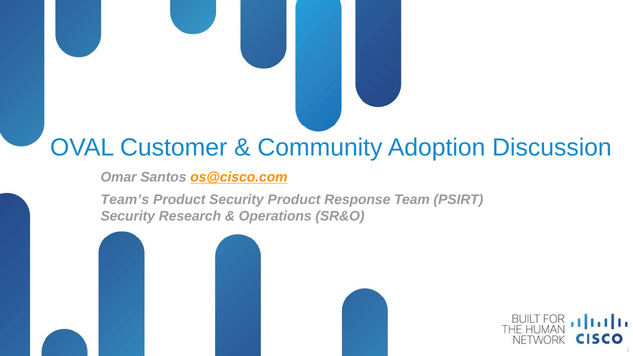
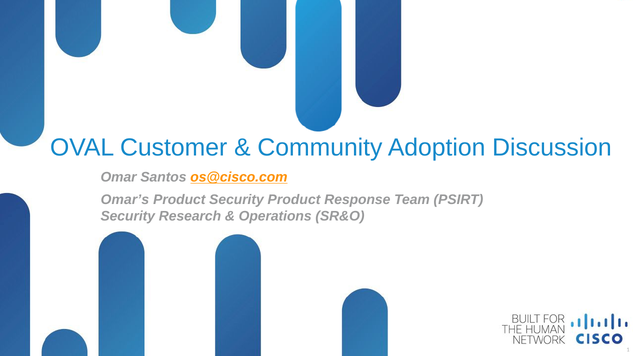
Team’s: Team’s -> Omar’s
